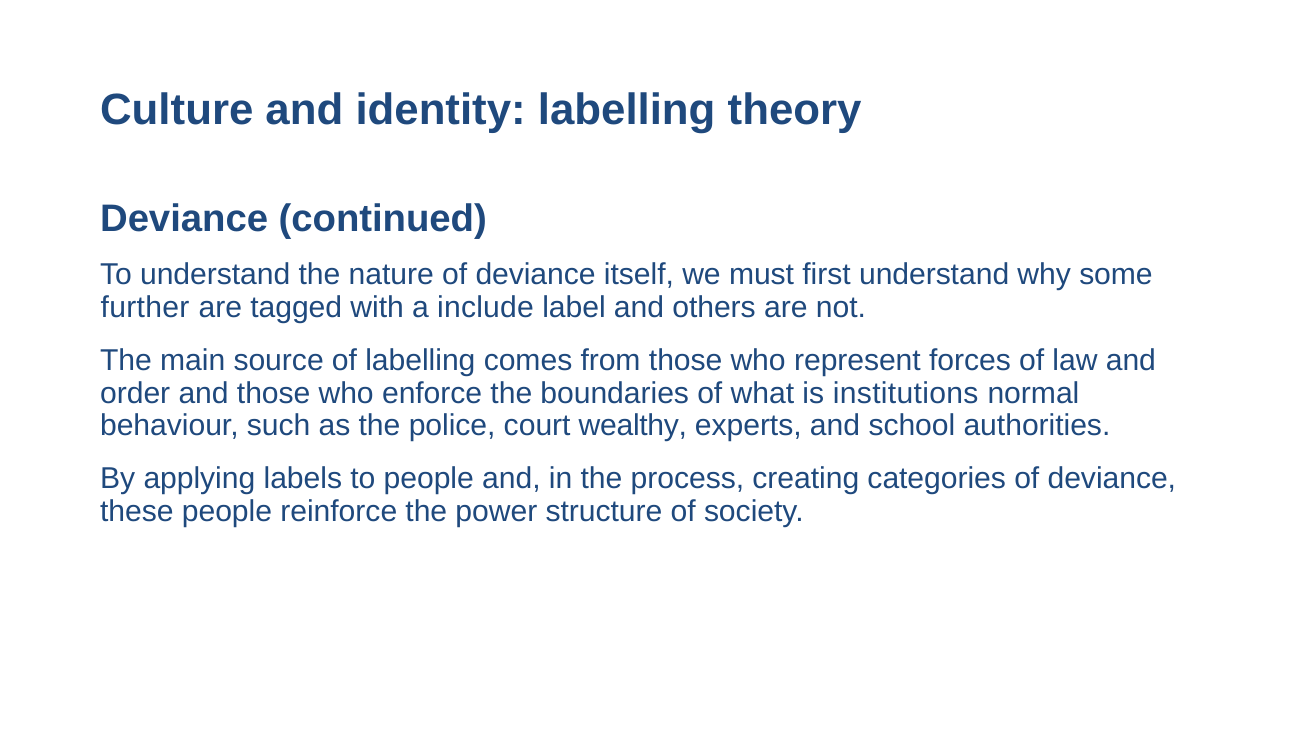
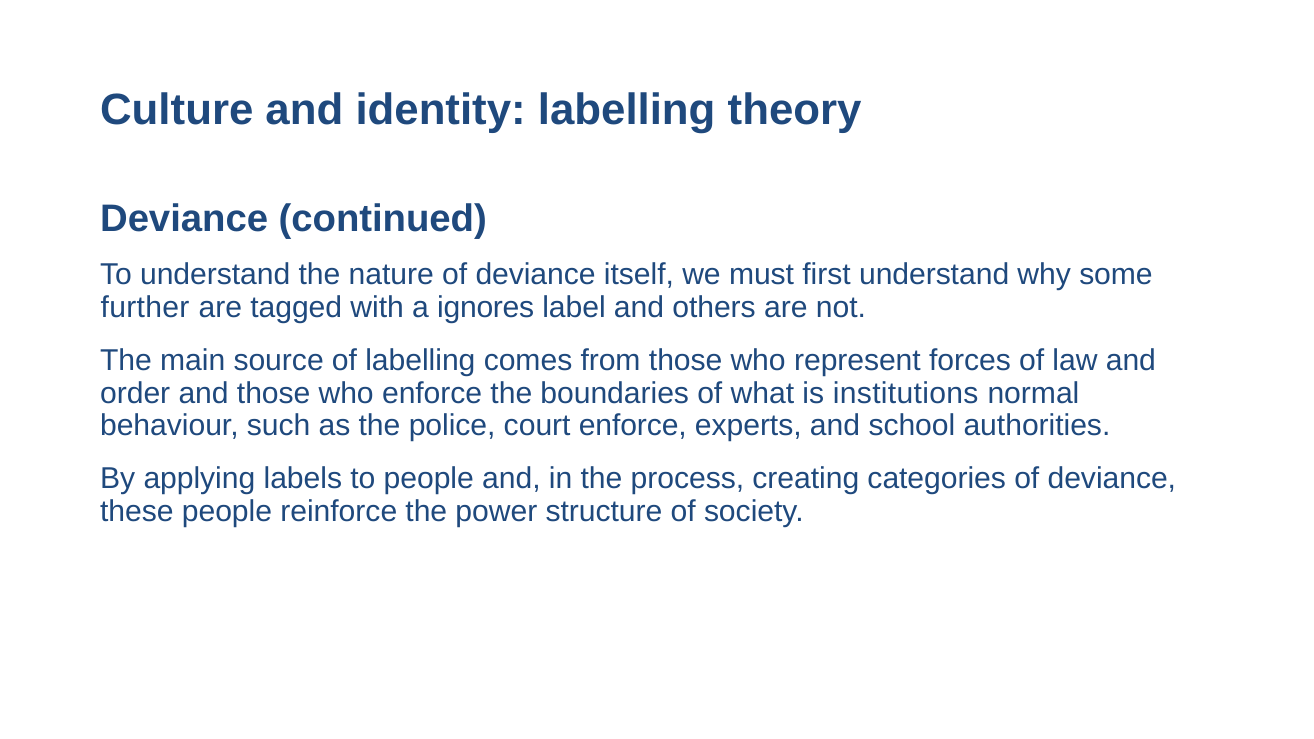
include: include -> ignores
court wealthy: wealthy -> enforce
